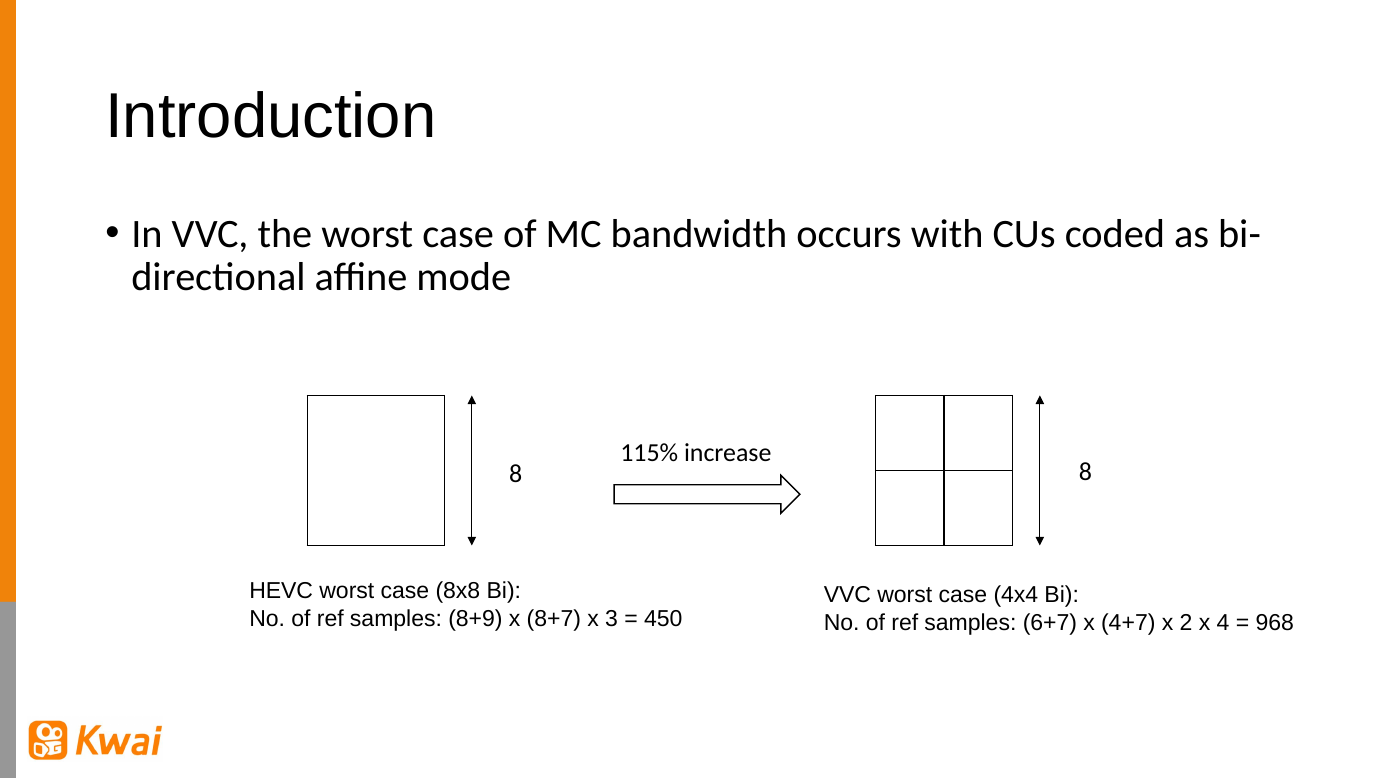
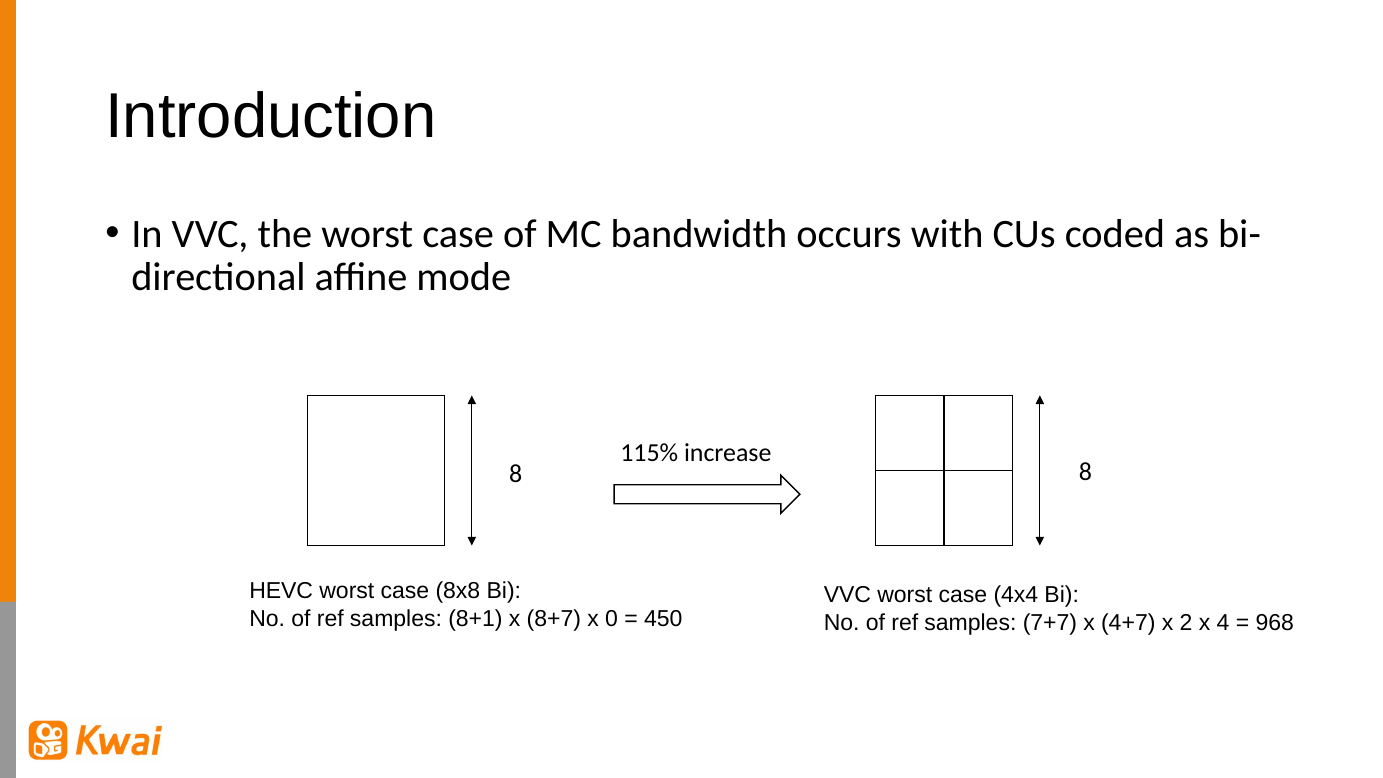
8+9: 8+9 -> 8+1
3: 3 -> 0
6+7: 6+7 -> 7+7
